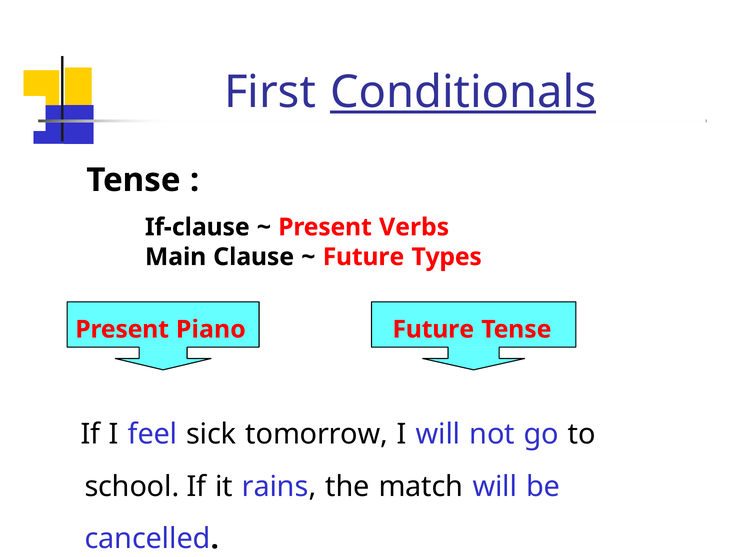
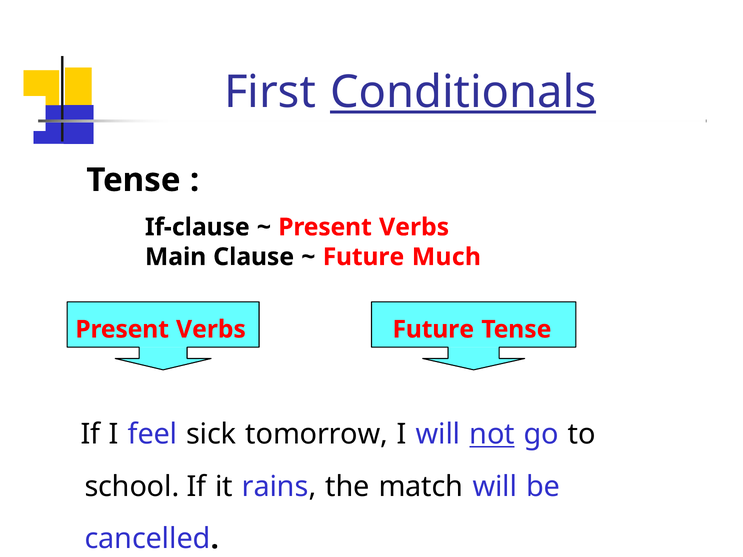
Types: Types -> Much
Piano at (211, 330): Piano -> Verbs
not underline: none -> present
